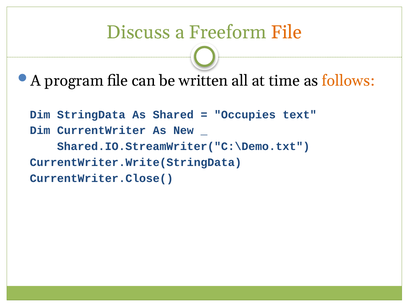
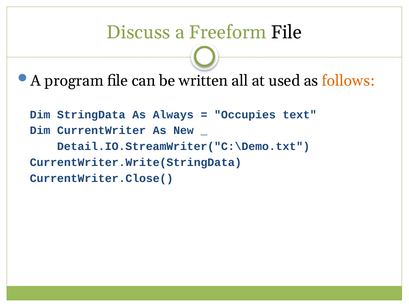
File at (286, 32) colour: orange -> black
time: time -> used
Shared: Shared -> Always
Shared.IO.StreamWriter("C:\Demo.txt: Shared.IO.StreamWriter("C:\Demo.txt -> Detail.IO.StreamWriter("C:\Demo.txt
